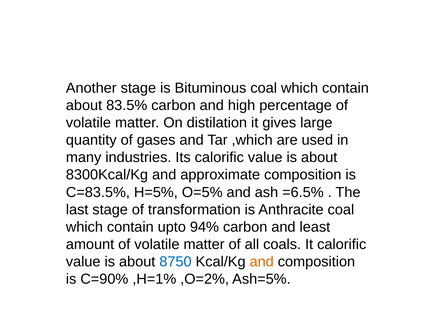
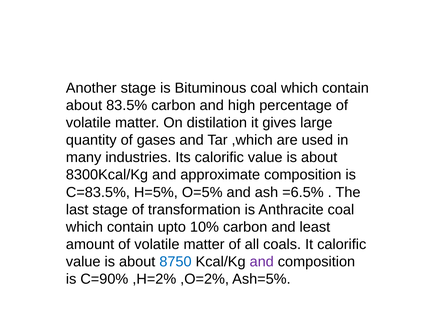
94%: 94% -> 10%
and at (262, 262) colour: orange -> purple
,H=1%: ,H=1% -> ,H=2%
